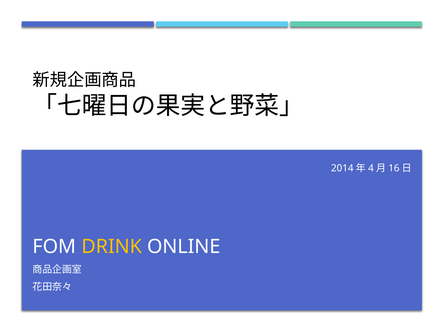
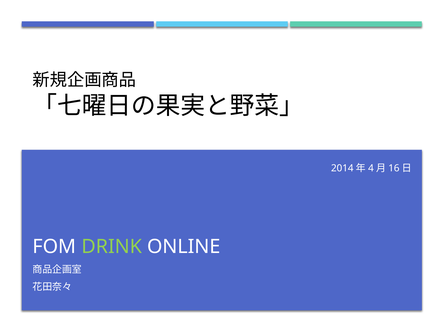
DRINK colour: yellow -> light green
